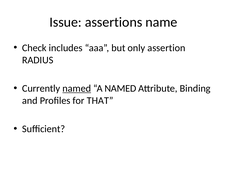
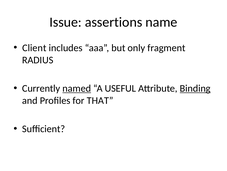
Check: Check -> Client
assertion: assertion -> fragment
A NAMED: NAMED -> USEFUL
Binding underline: none -> present
